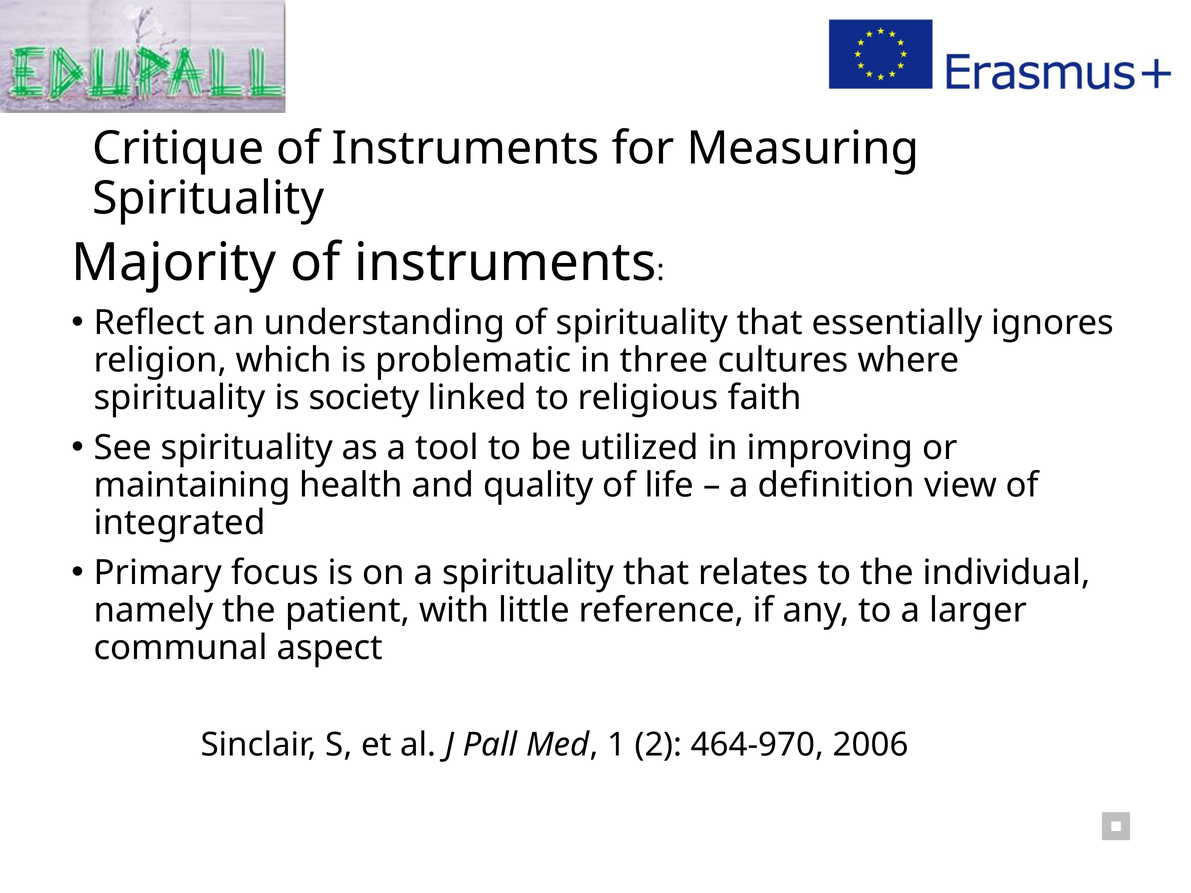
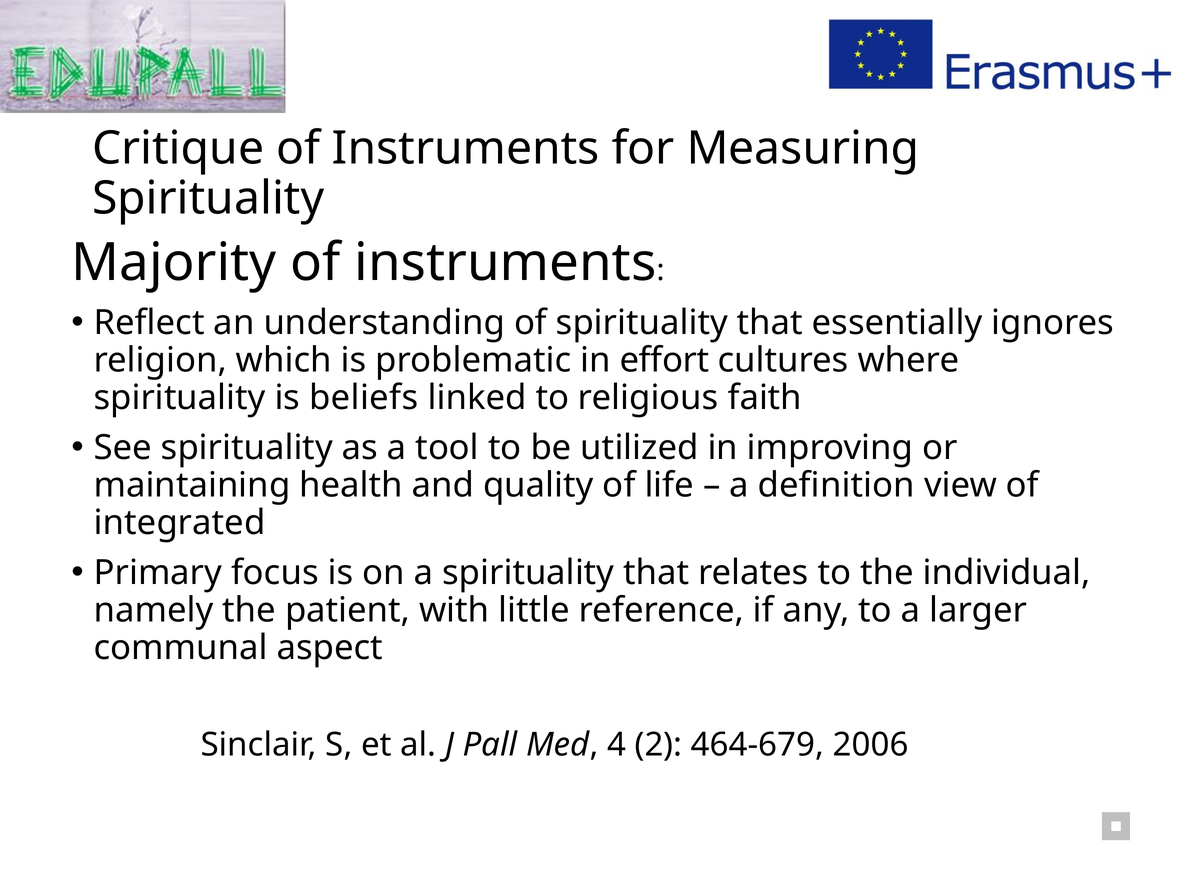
three: three -> effort
society: society -> beliefs
1: 1 -> 4
464-970: 464-970 -> 464-679
